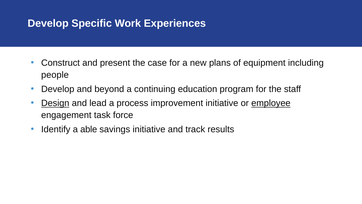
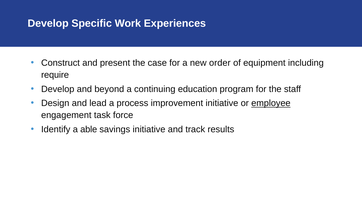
plans: plans -> order
people: people -> require
Design underline: present -> none
